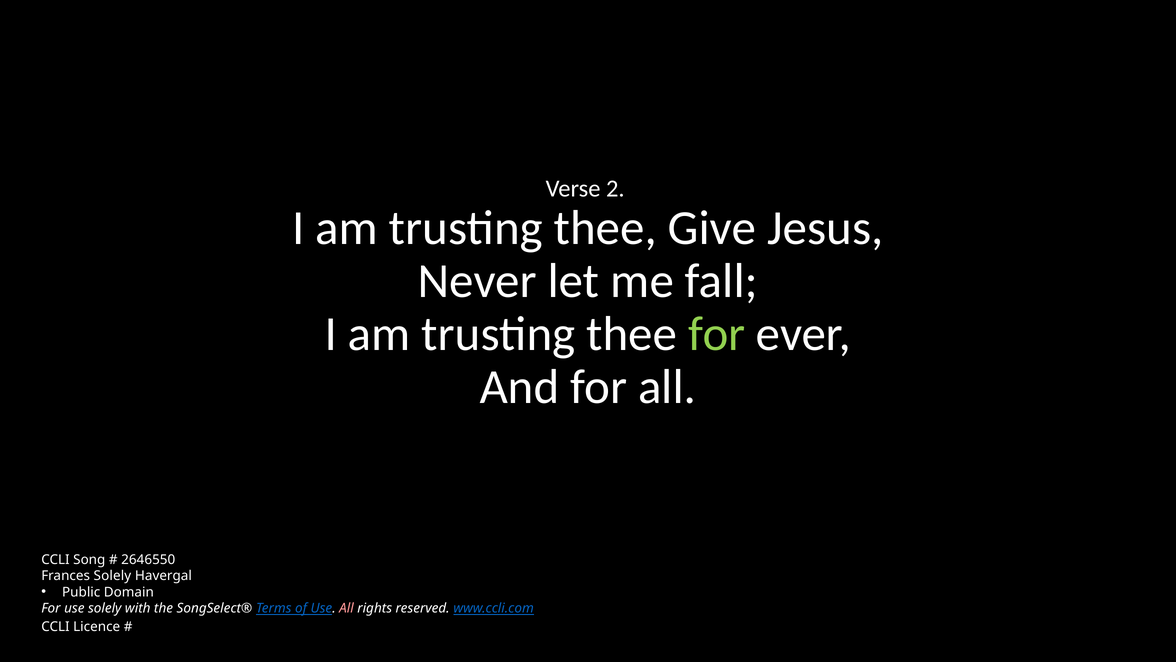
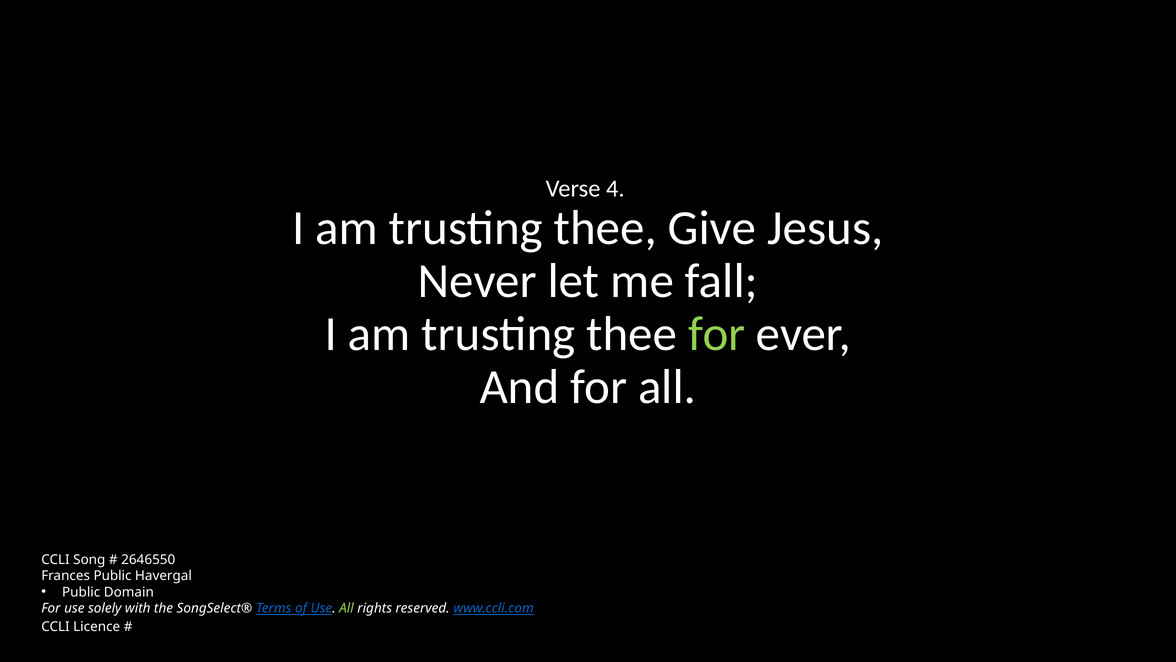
2: 2 -> 4
Frances Solely: Solely -> Public
All at (346, 608) colour: pink -> light green
